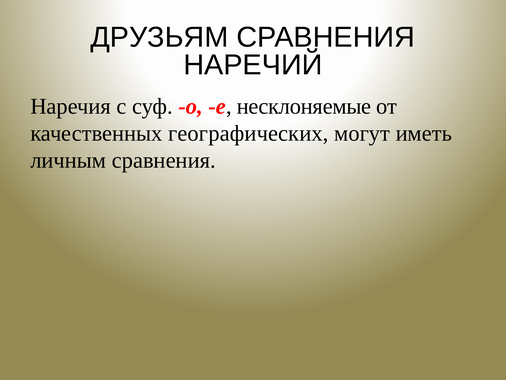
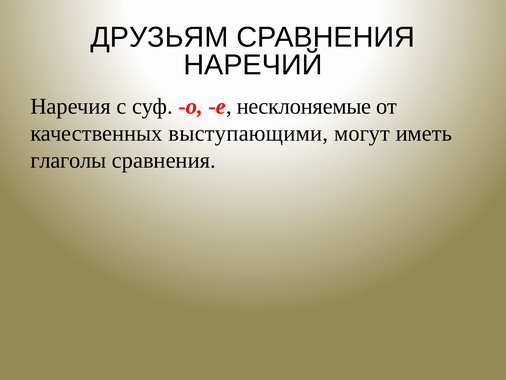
географических: географических -> выступающими
личным: личным -> глаголы
